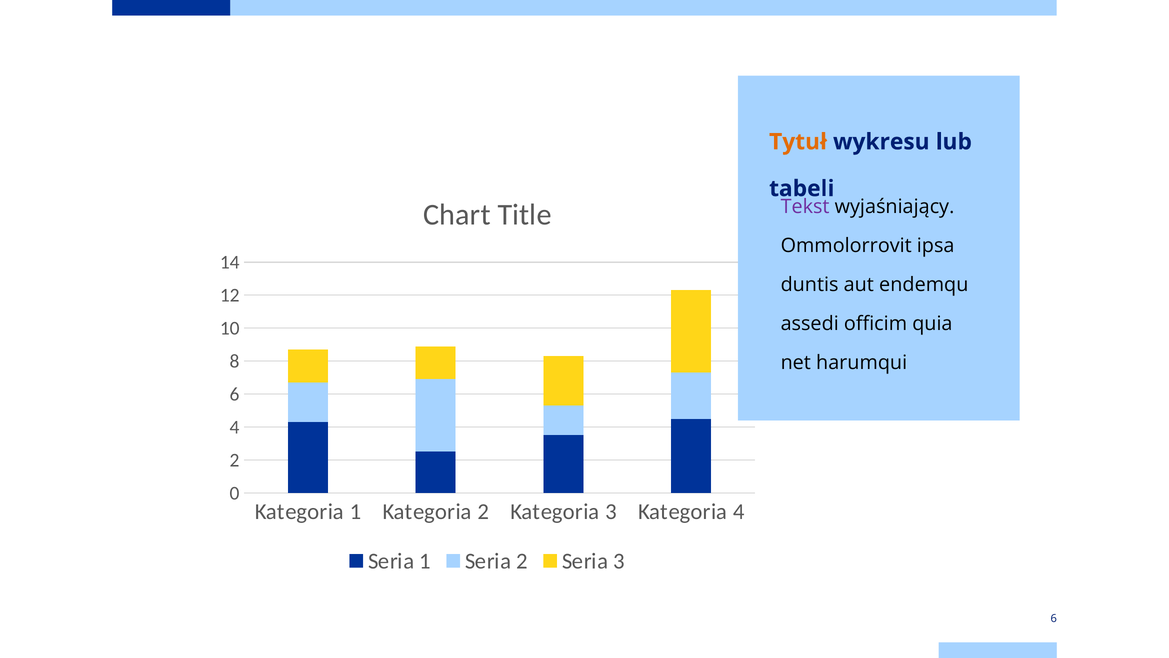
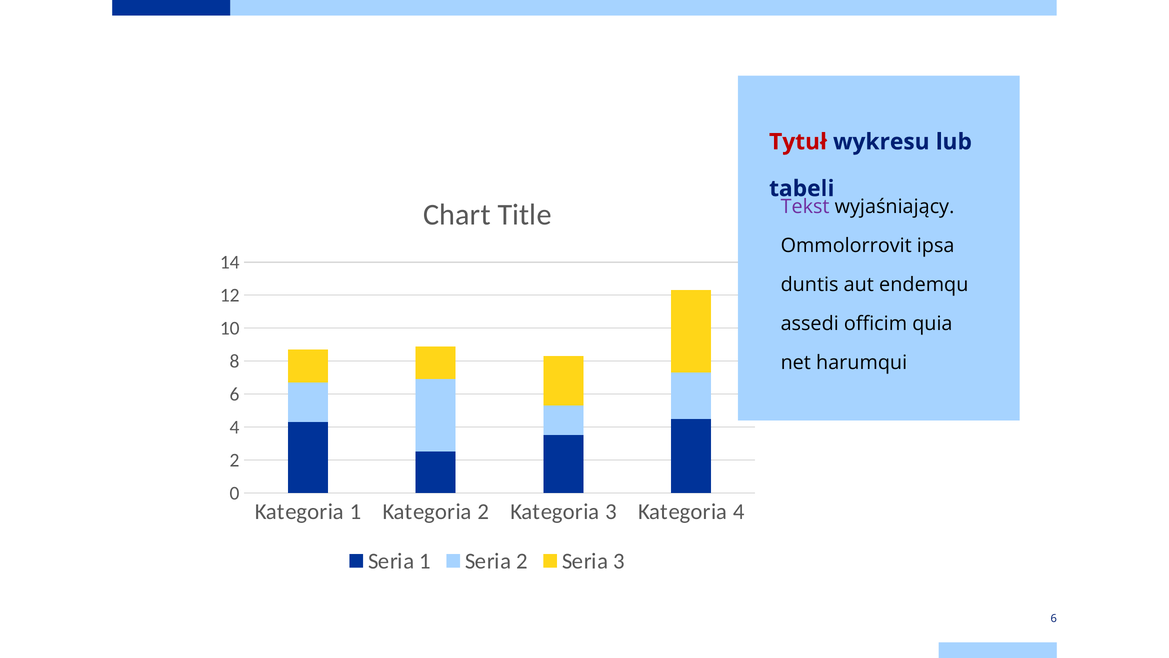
Tytuł colour: orange -> red
